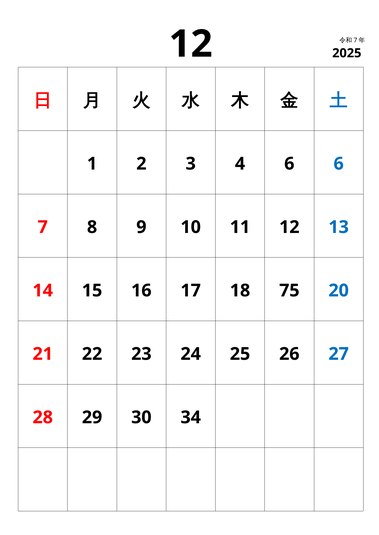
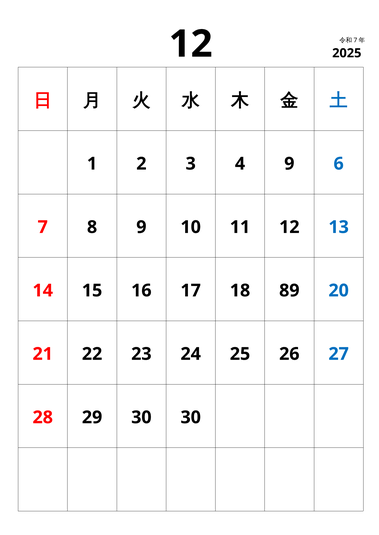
4 6: 6 -> 9
75: 75 -> 89
30 34: 34 -> 30
